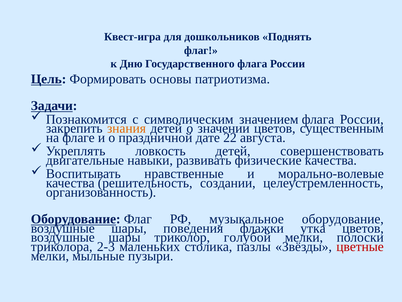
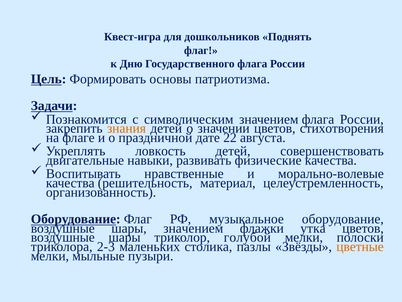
существенным: существенным -> стихотворения
создании: создании -> материал
шары поведения: поведения -> значением
цветные colour: red -> orange
